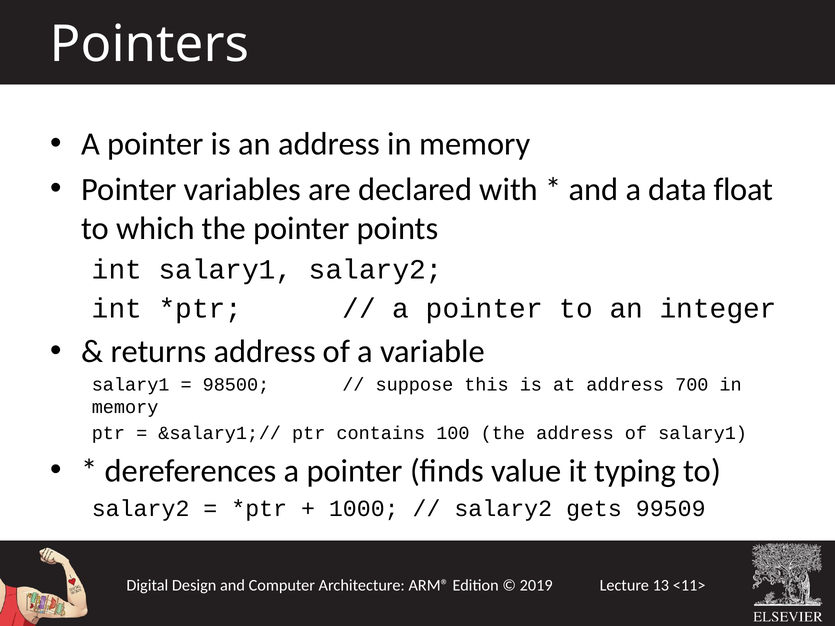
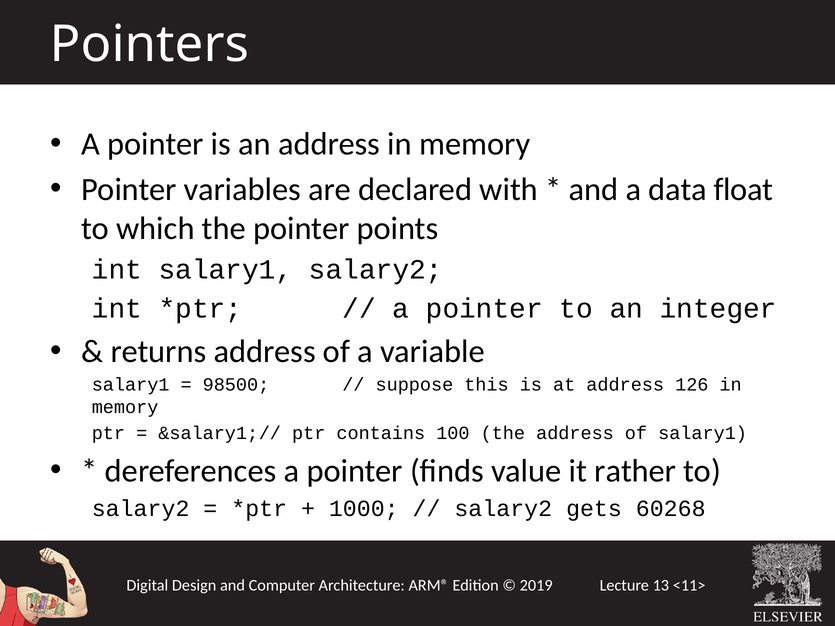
700: 700 -> 126
typing: typing -> rather
99509: 99509 -> 60268
